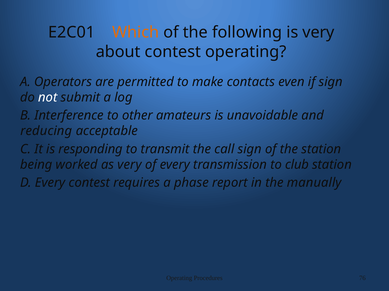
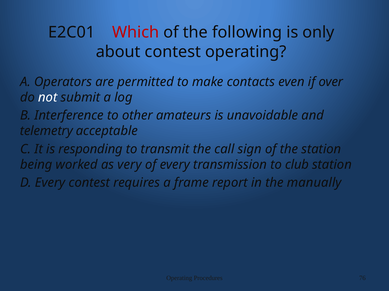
Which colour: orange -> red
is very: very -> only
if sign: sign -> over
reducing: reducing -> telemetry
phase: phase -> frame
